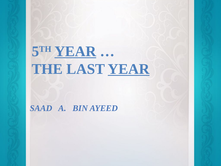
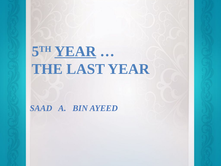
YEAR at (129, 69) underline: present -> none
